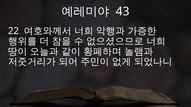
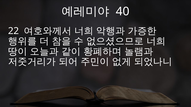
43: 43 -> 40
